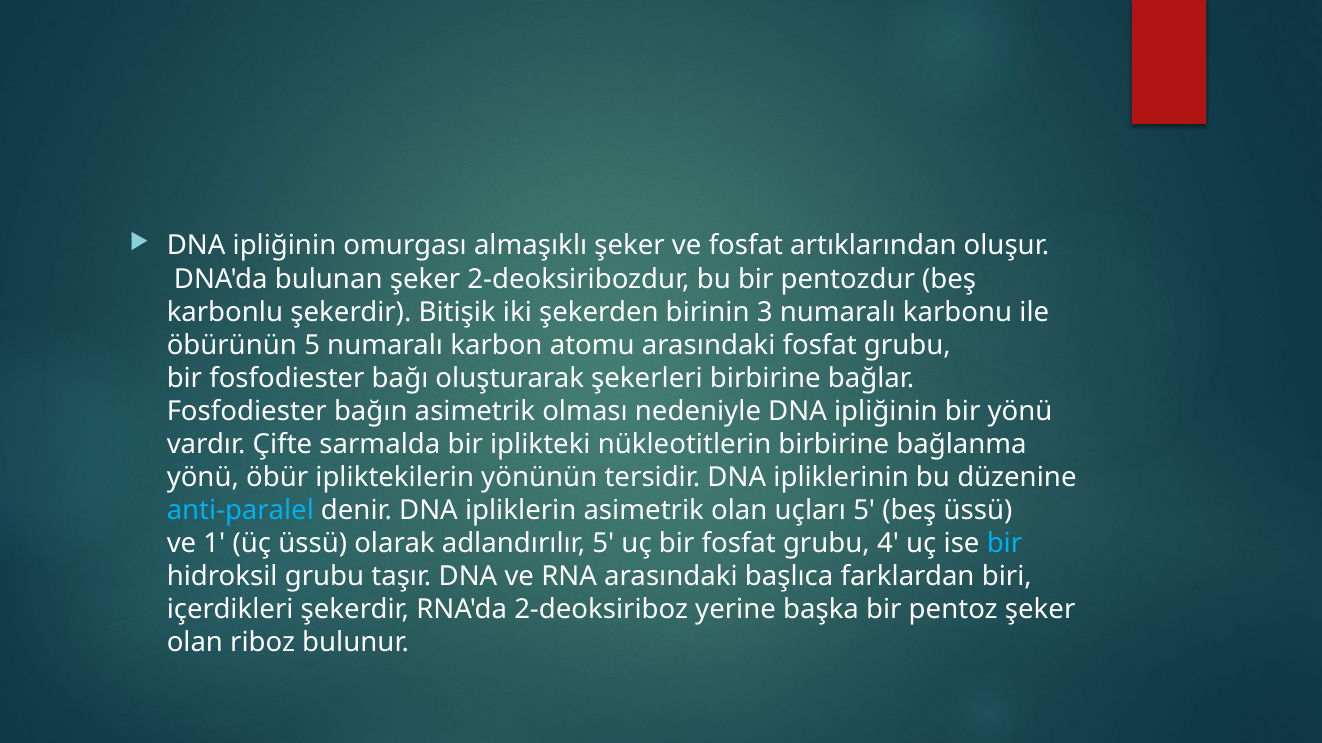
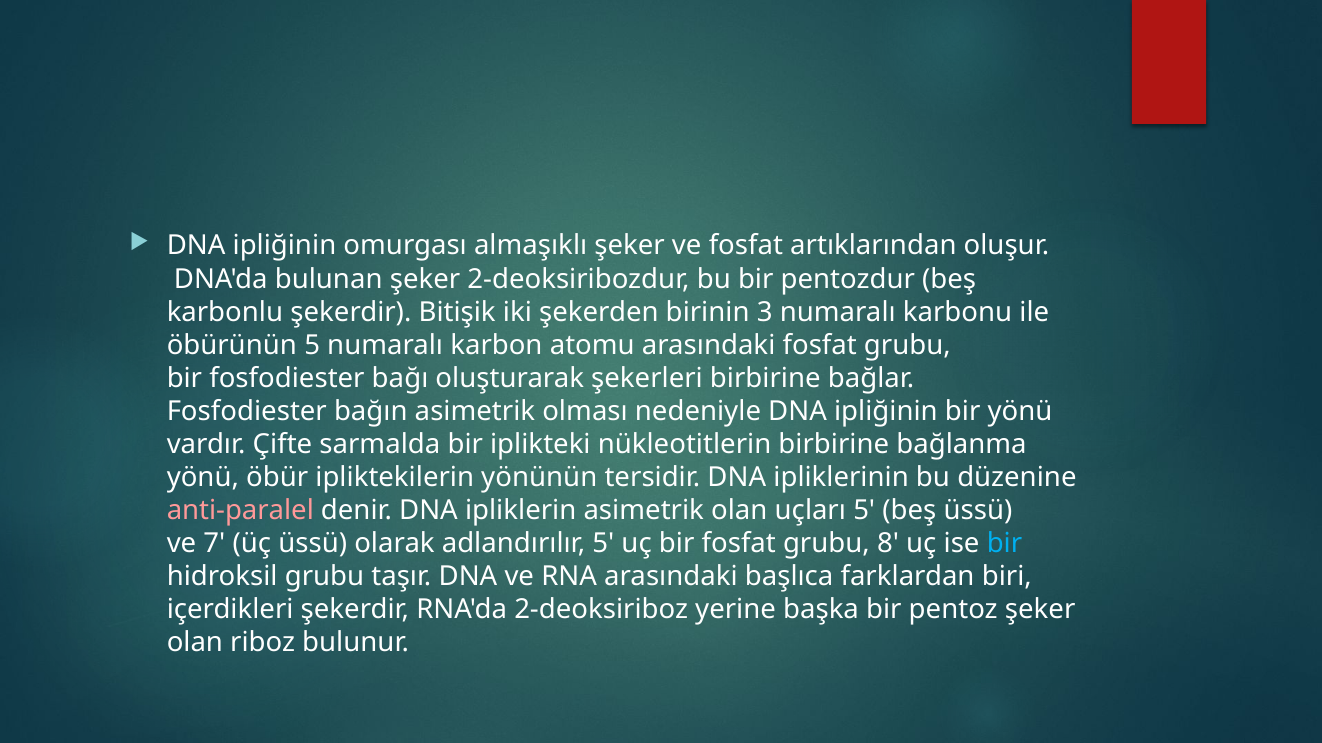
anti-paralel colour: light blue -> pink
1: 1 -> 7
4: 4 -> 8
